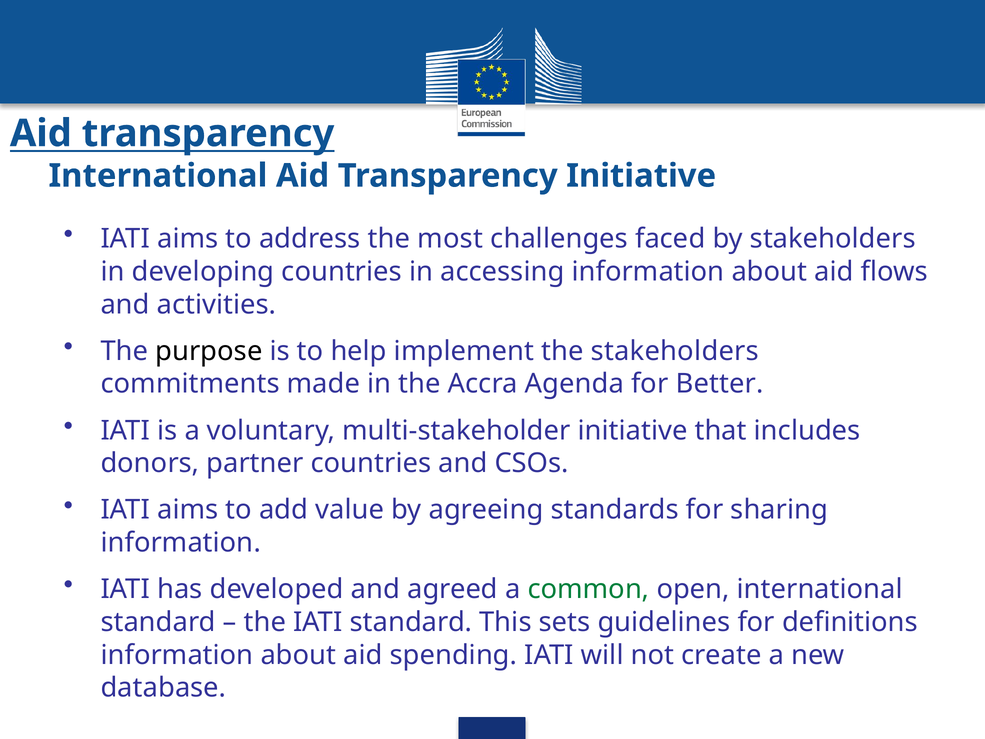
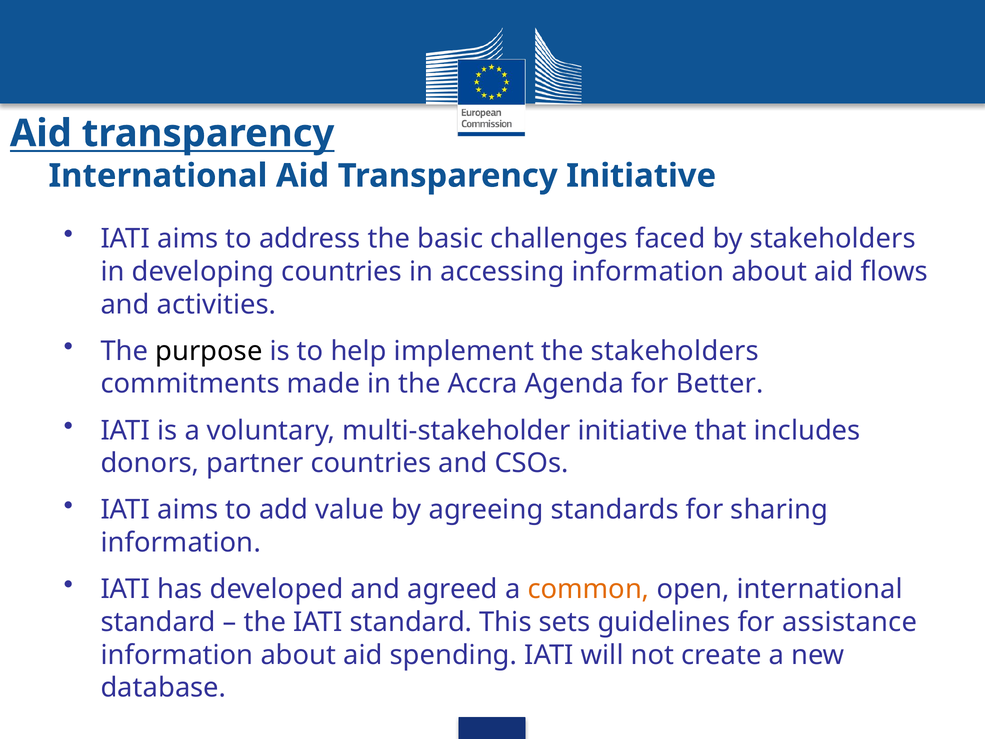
most: most -> basic
common colour: green -> orange
definitions: definitions -> assistance
